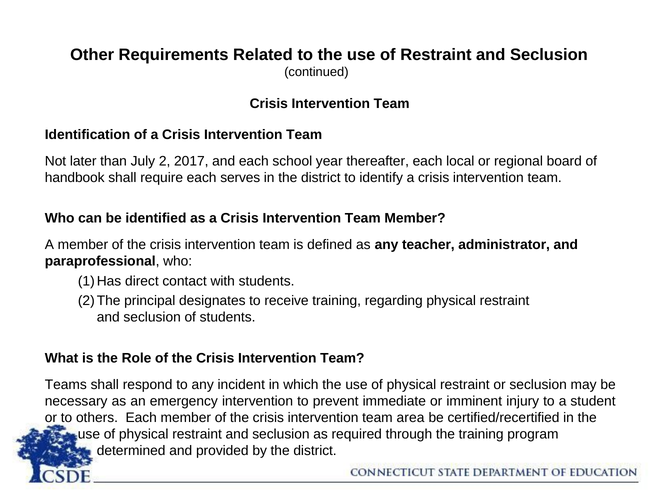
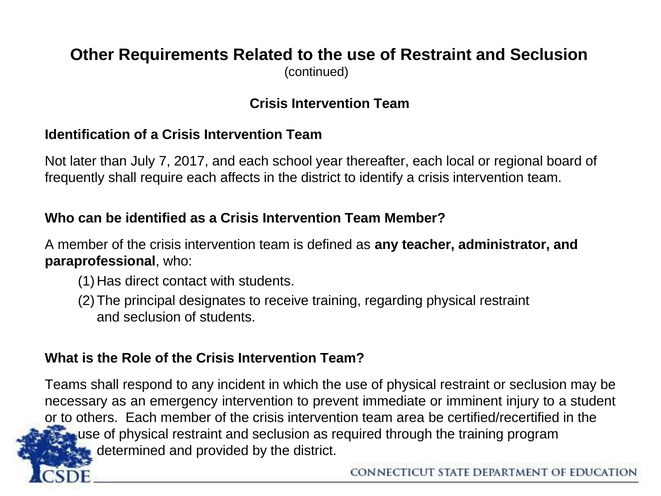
2: 2 -> 7
handbook: handbook -> frequently
serves: serves -> affects
